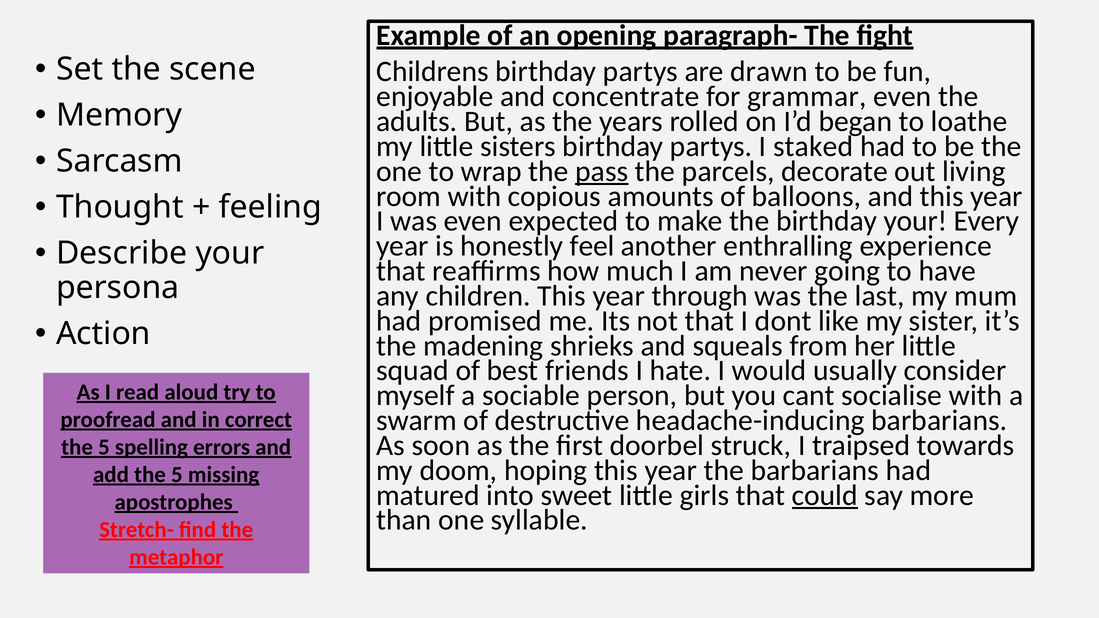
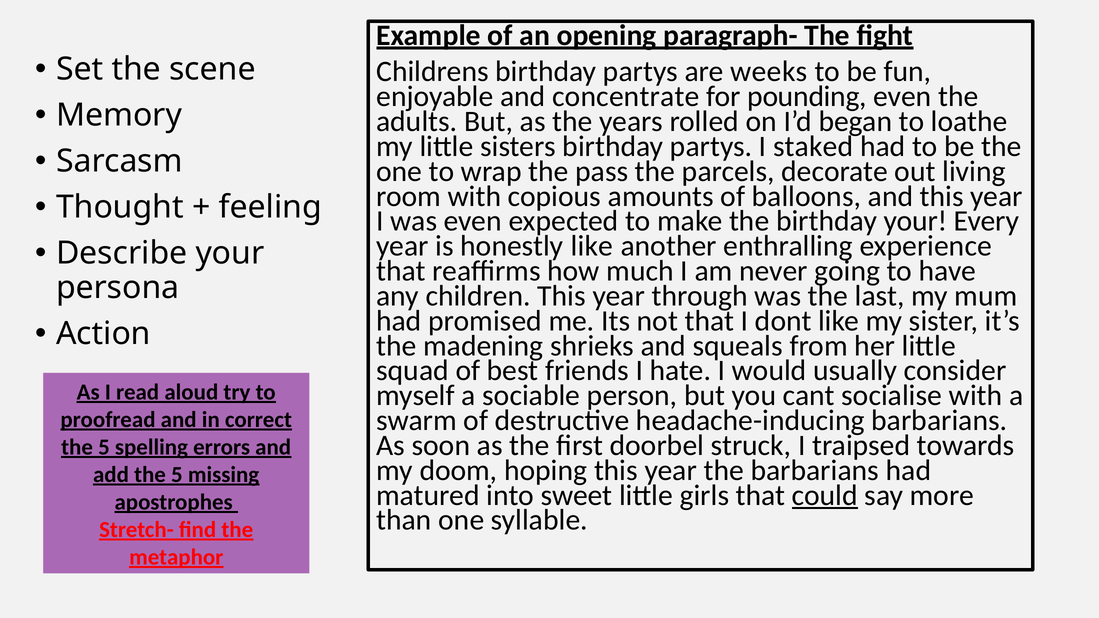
drawn: drawn -> weeks
grammar: grammar -> pounding
pass underline: present -> none
honestly feel: feel -> like
